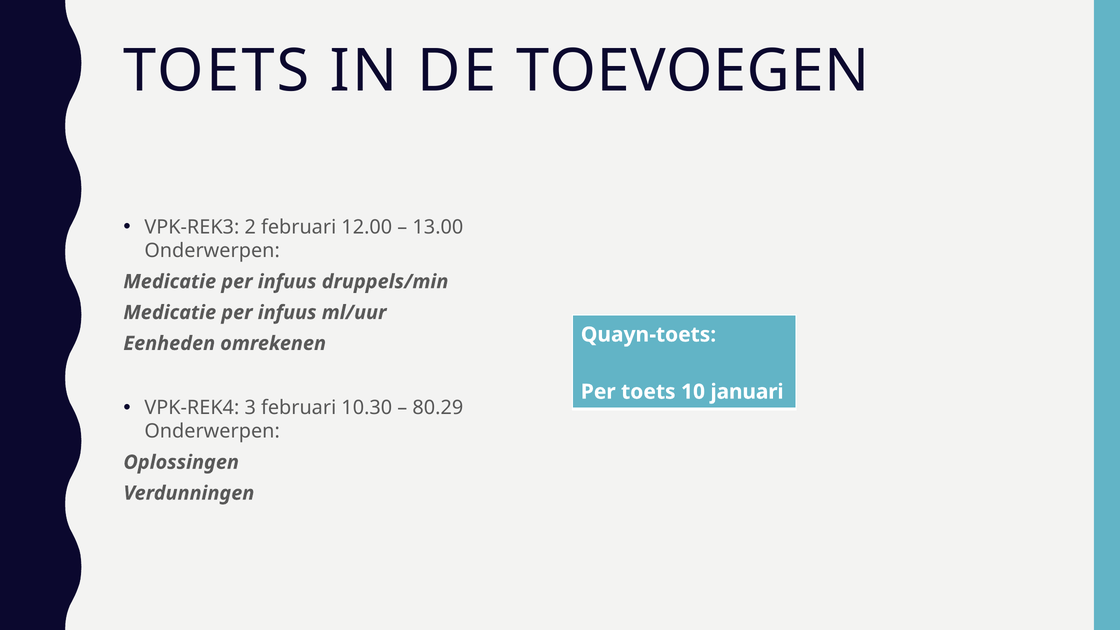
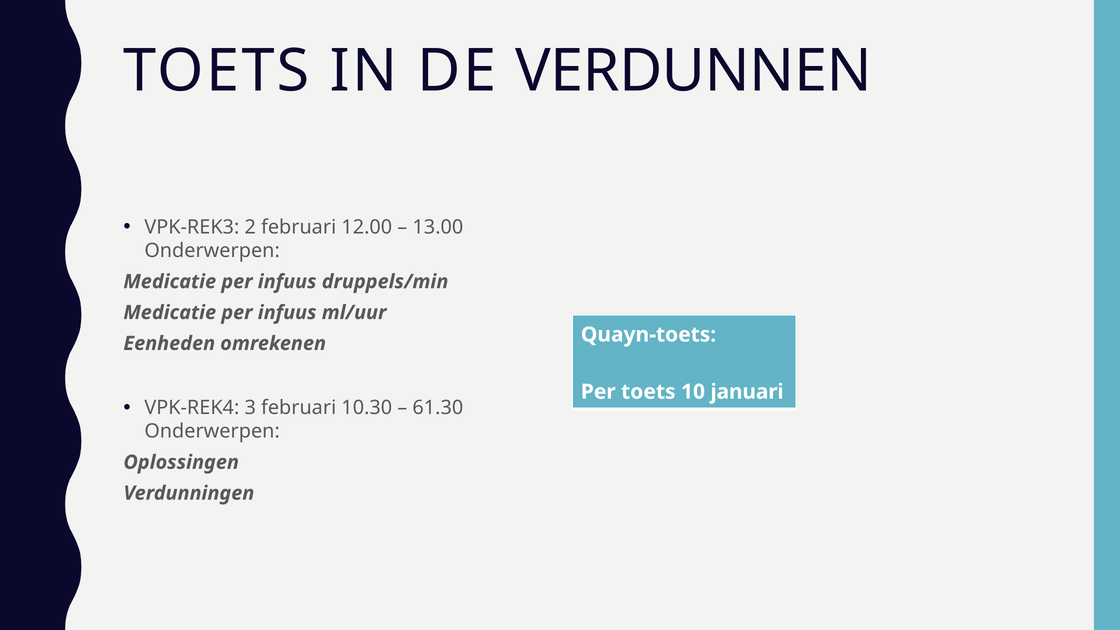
TOEVOEGEN: TOEVOEGEN -> VERDUNNEN
80.29: 80.29 -> 61.30
